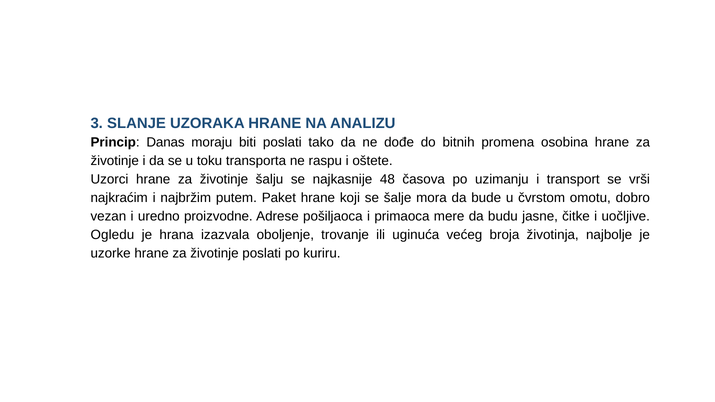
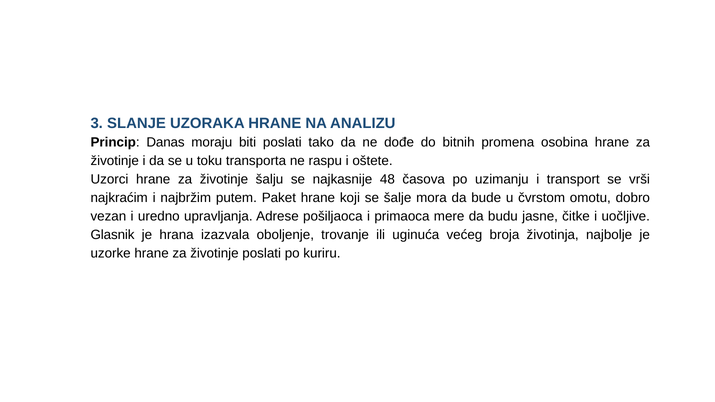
proizvodne: proizvodne -> upravljanja
Ogledu: Ogledu -> Glasnik
